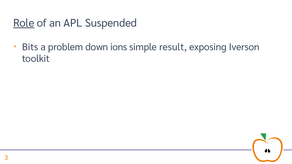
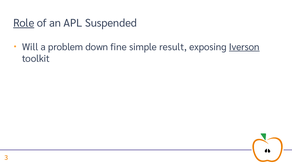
Bits: Bits -> Will
ions: ions -> fine
Iverson underline: none -> present
